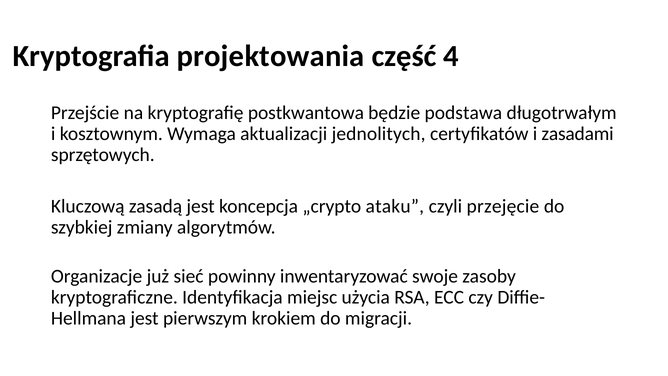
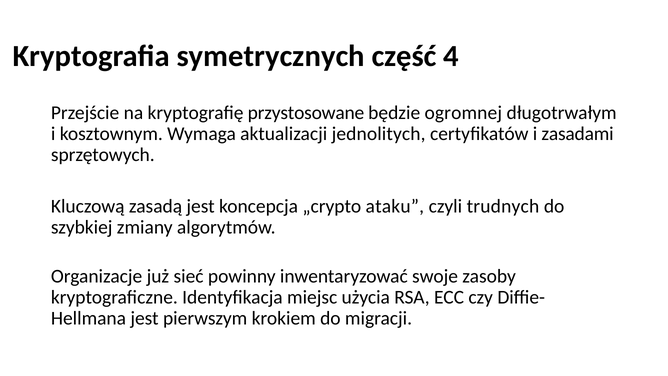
projektowania: projektowania -> symetrycznych
postkwantowa: postkwantowa -> przystosowane
podstawa: podstawa -> ogromnej
przejęcie: przejęcie -> trudnych
